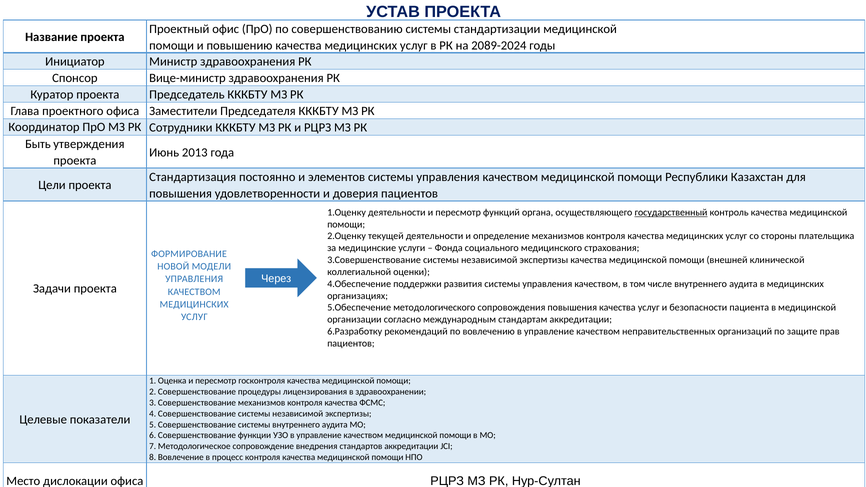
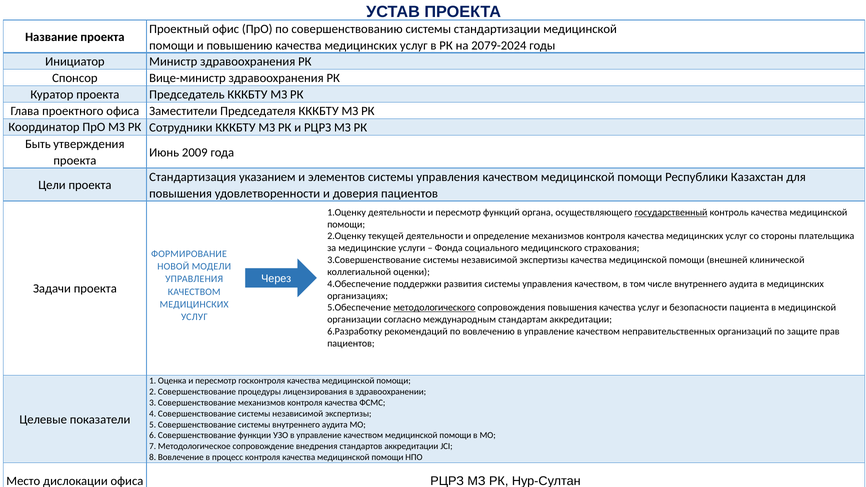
2089-2024: 2089-2024 -> 2079-2024
2013: 2013 -> 2009
постоянно: постоянно -> указанием
методологического underline: none -> present
